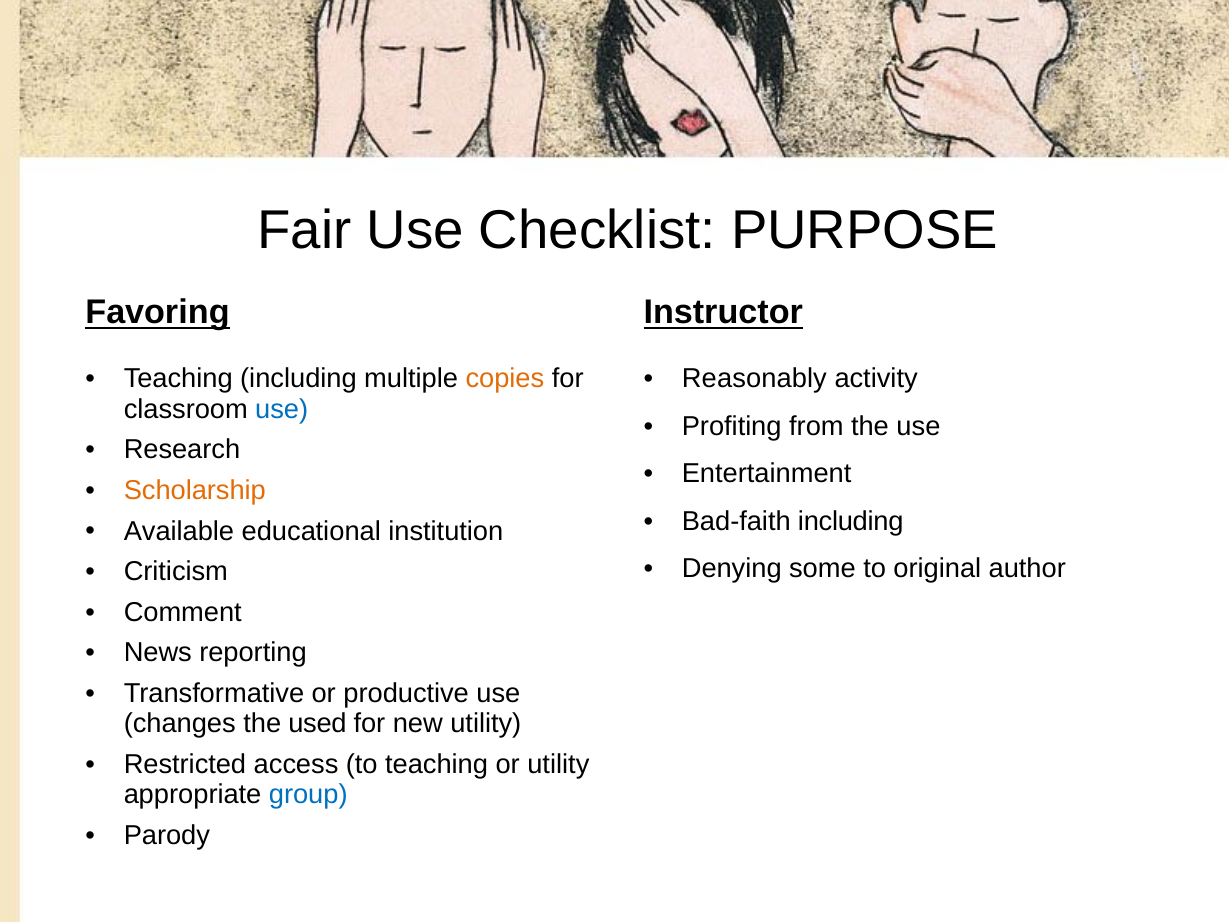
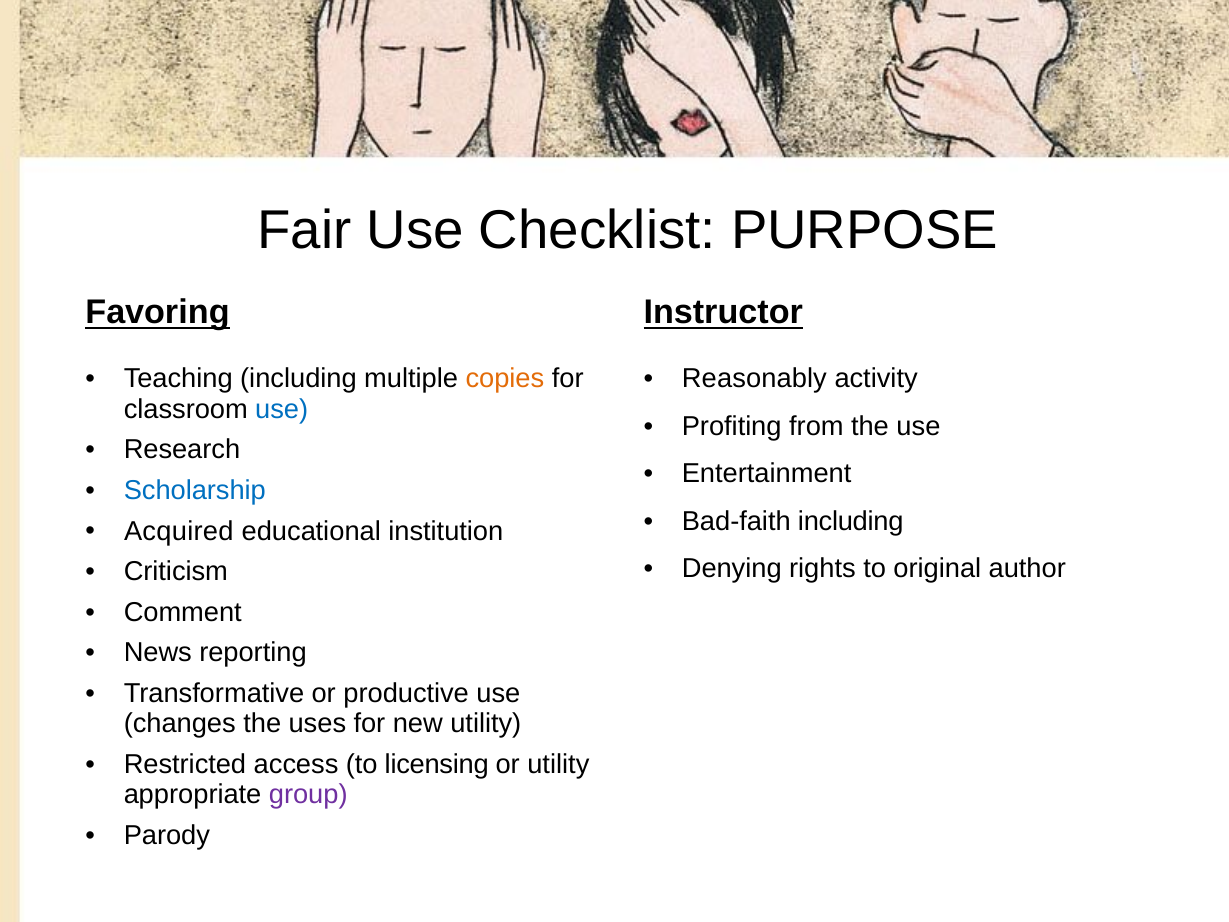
Scholarship colour: orange -> blue
Available: Available -> Acquired
some: some -> rights
used: used -> uses
to teaching: teaching -> licensing
group colour: blue -> purple
